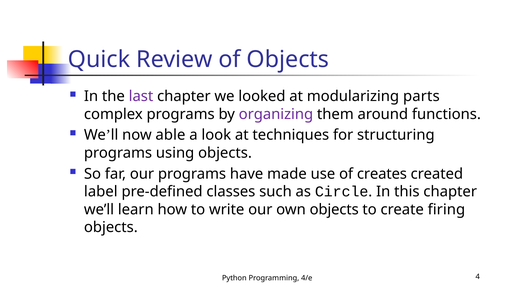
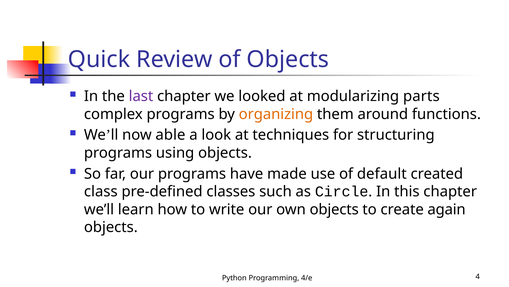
organizing colour: purple -> orange
creates: creates -> default
label: label -> class
firing: firing -> again
